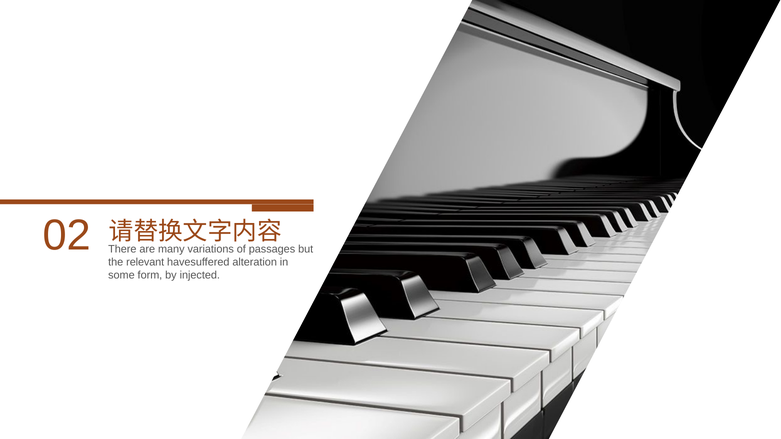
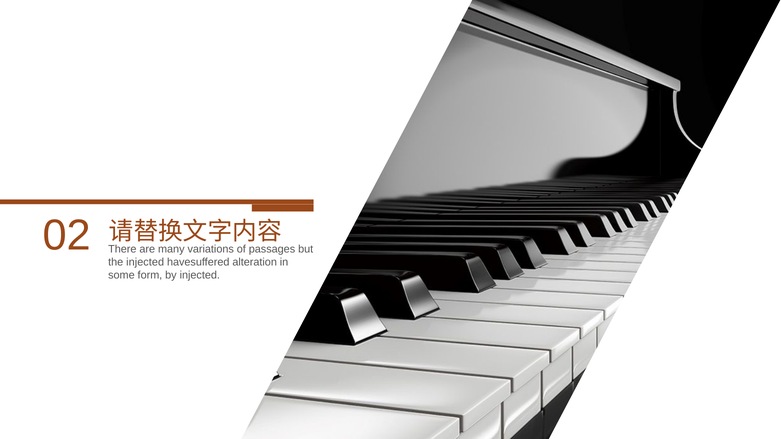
the relevant: relevant -> injected
